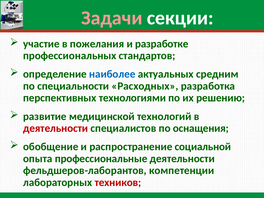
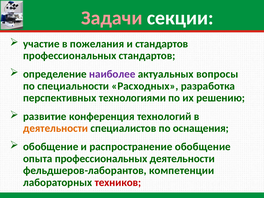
и разработке: разработке -> стандартов
наиболее colour: blue -> purple
средним: средним -> вопросы
медицинской: медицинской -> конференция
деятельности at (56, 128) colour: red -> orange
распространение социальной: социальной -> обобщение
опыта профессиональные: профессиональные -> профессиональных
